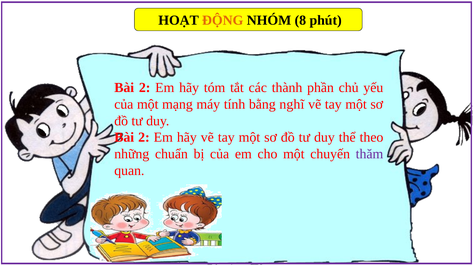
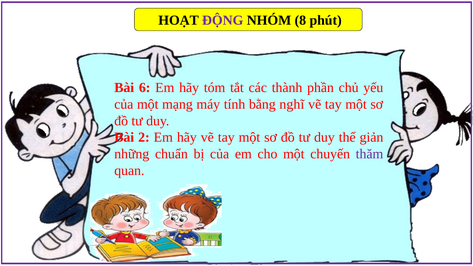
ĐỘNG colour: orange -> purple
2 at (145, 88): 2 -> 6
theo: theo -> giản
